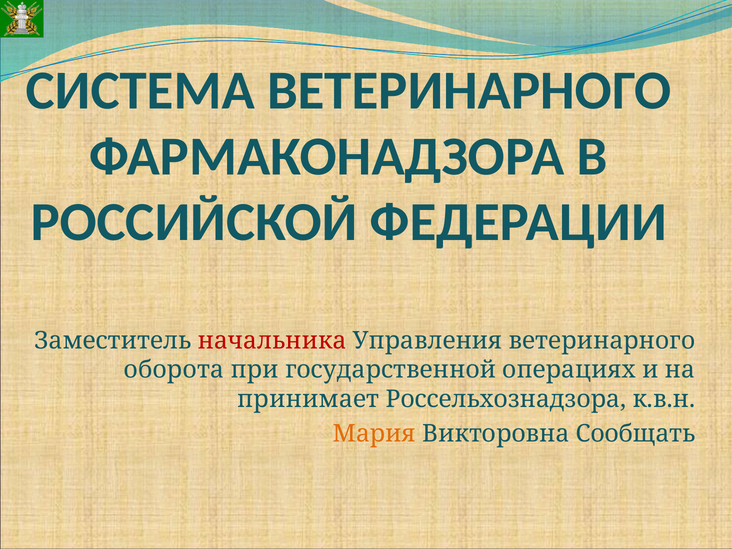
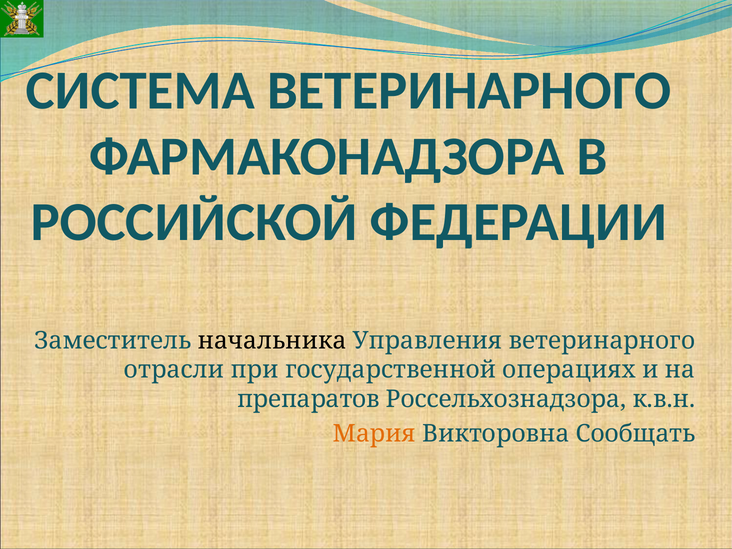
начальника colour: red -> black
оборота: оборота -> отрасли
принимает: принимает -> препаратов
